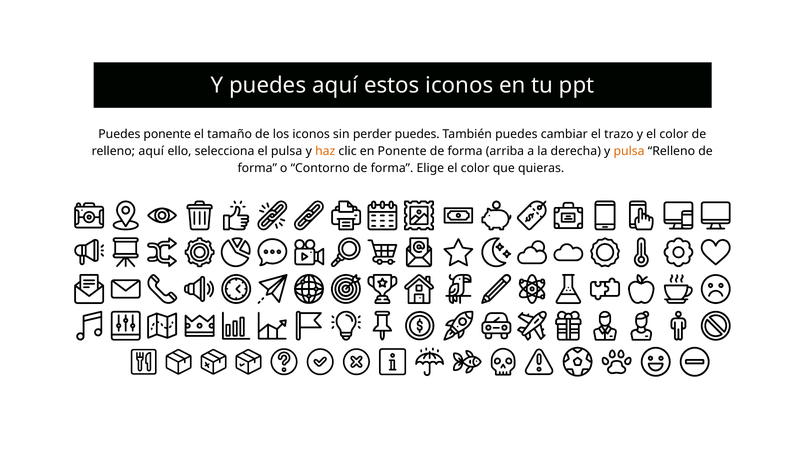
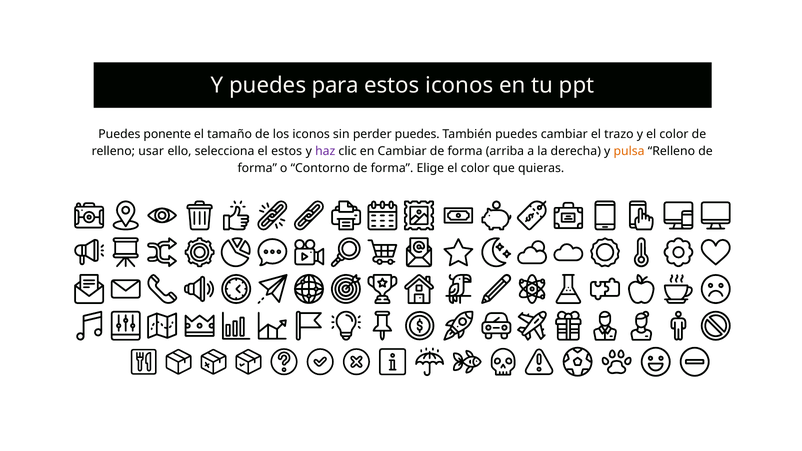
puedes aquí: aquí -> para
relleno aquí: aquí -> usar
el pulsa: pulsa -> estos
haz colour: orange -> purple
en Ponente: Ponente -> Cambiar
